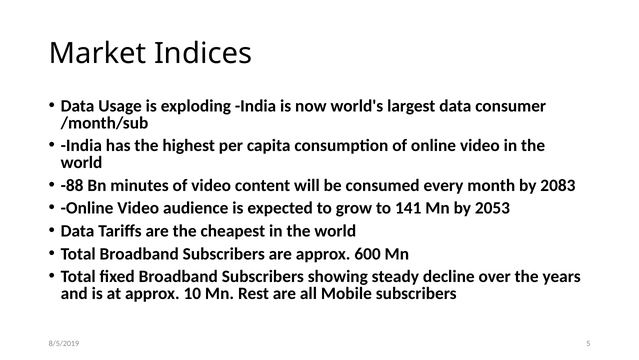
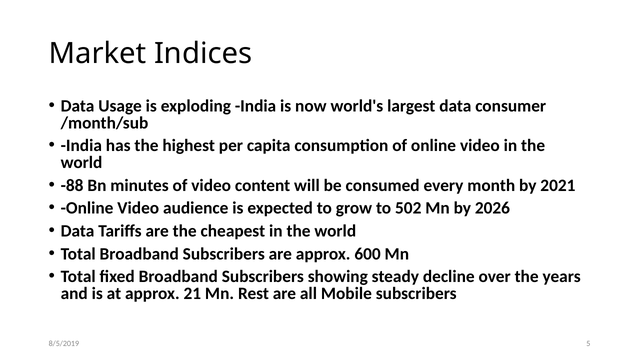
2083: 2083 -> 2021
141: 141 -> 502
2053: 2053 -> 2026
10: 10 -> 21
